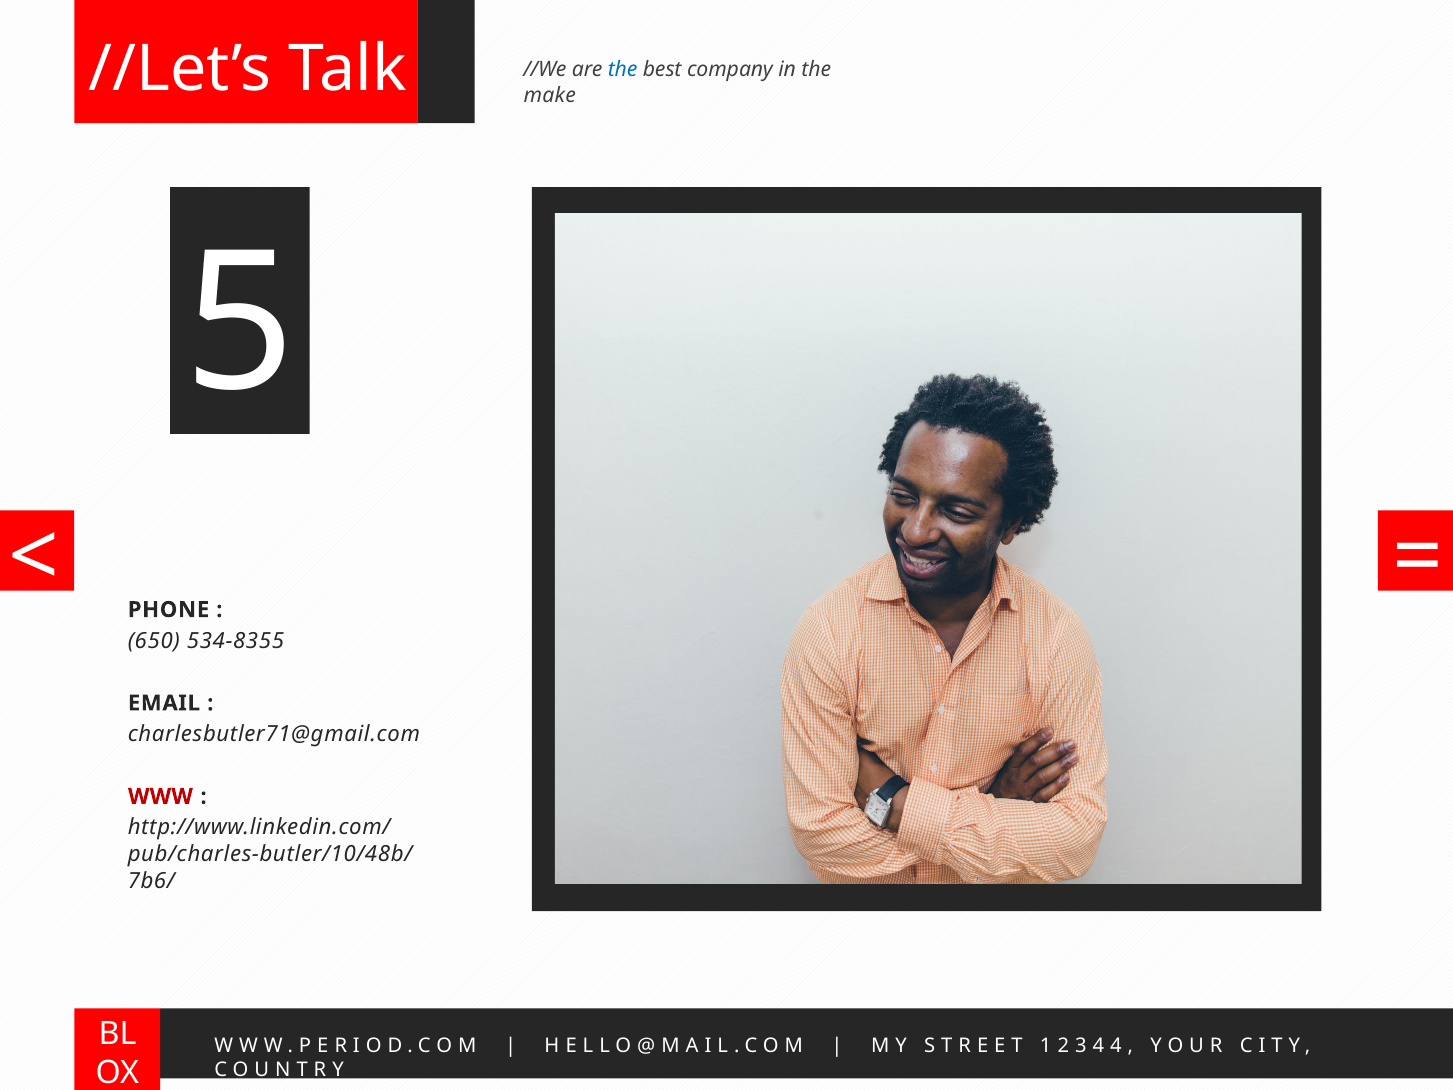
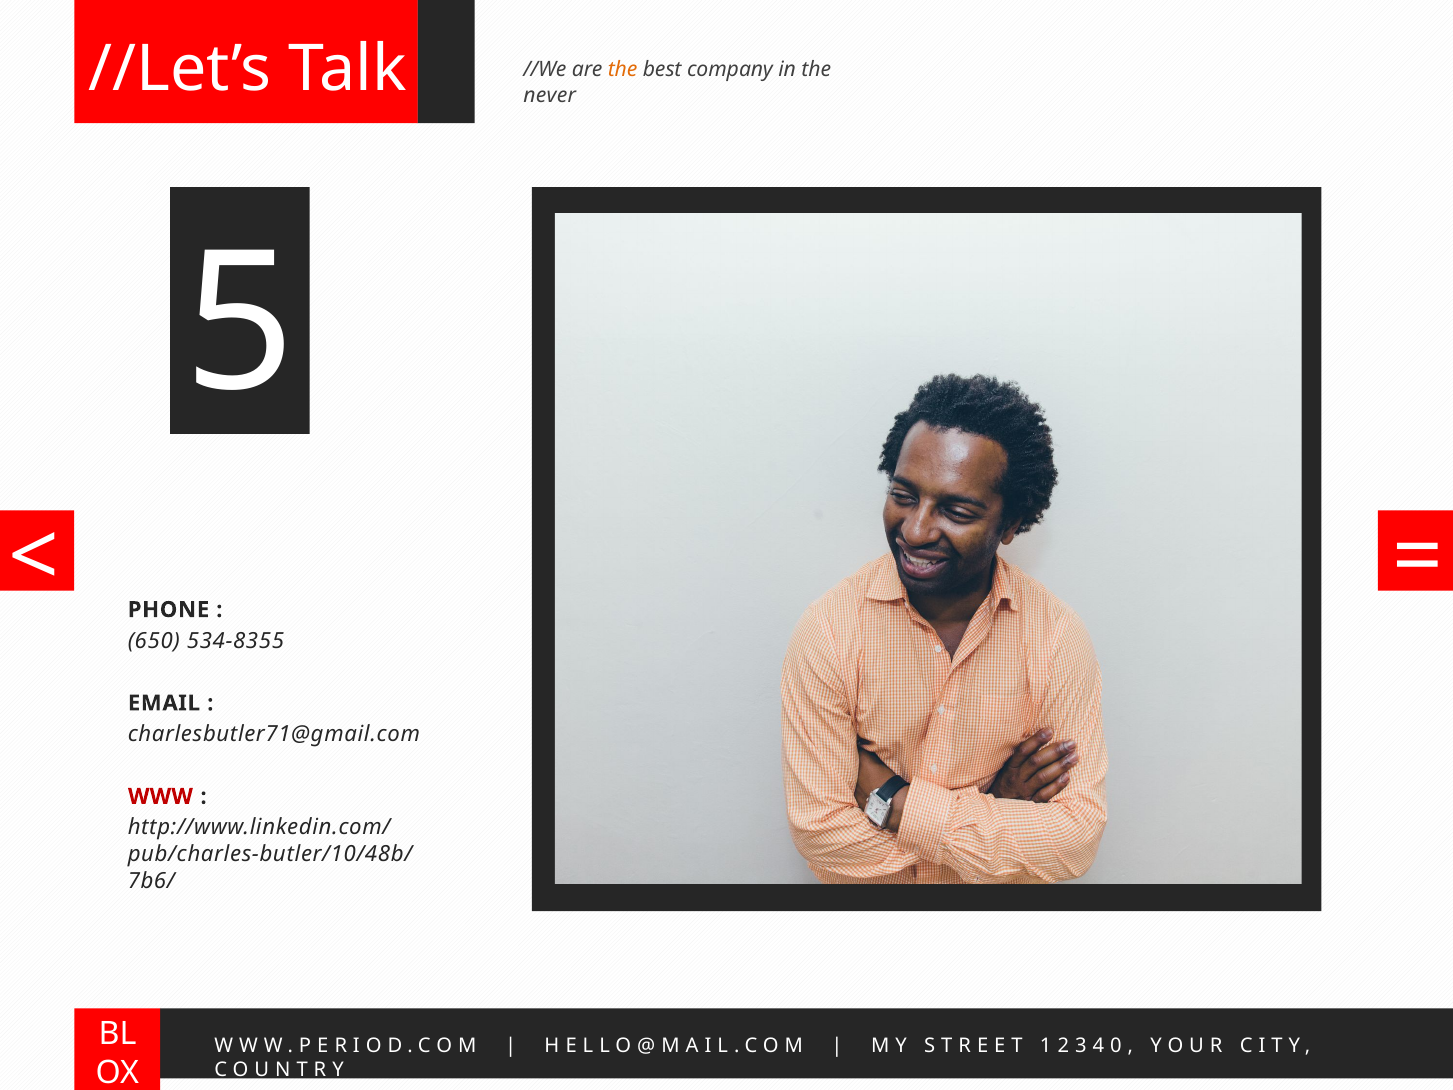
the at (623, 70) colour: blue -> orange
make: make -> never
4 at (1116, 1046): 4 -> 0
